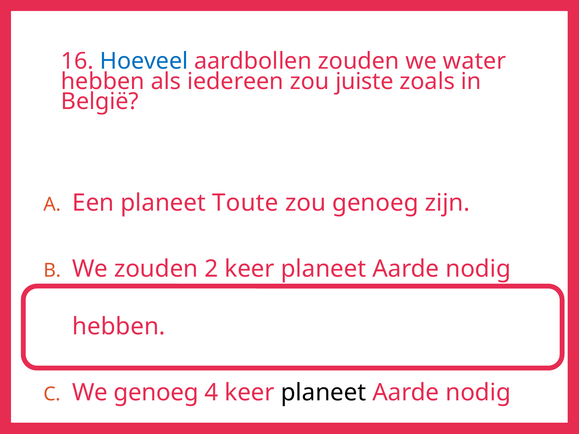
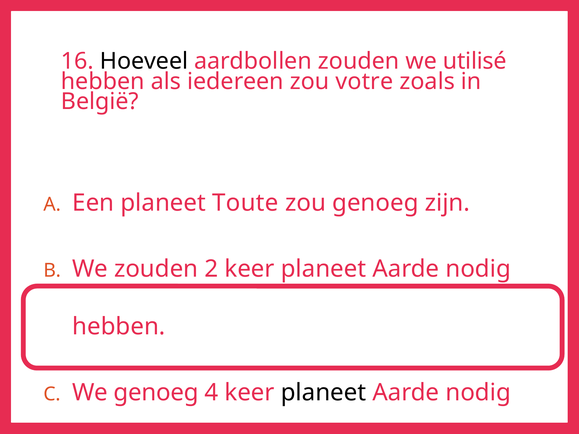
Hoeveel colour: blue -> black
water: water -> utilisé
juiste: juiste -> votre
